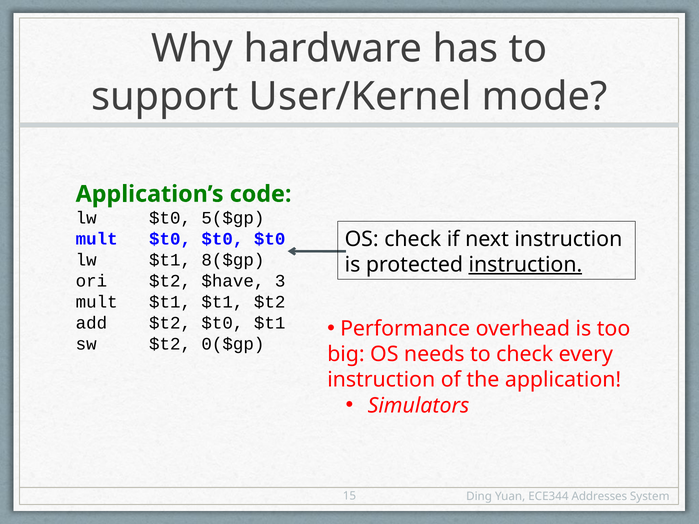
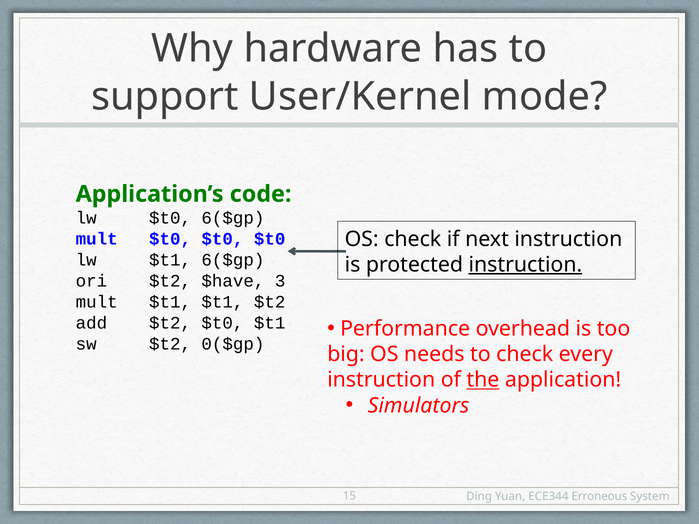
$t0 5($gp: 5($gp -> 6($gp
$t1 8($gp: 8($gp -> 6($gp
the underline: none -> present
Addresses: Addresses -> Erroneous
